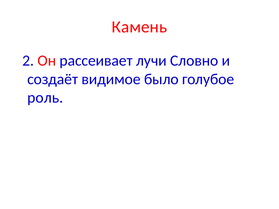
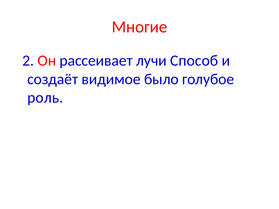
Камень: Камень -> Многие
Словно: Словно -> Способ
